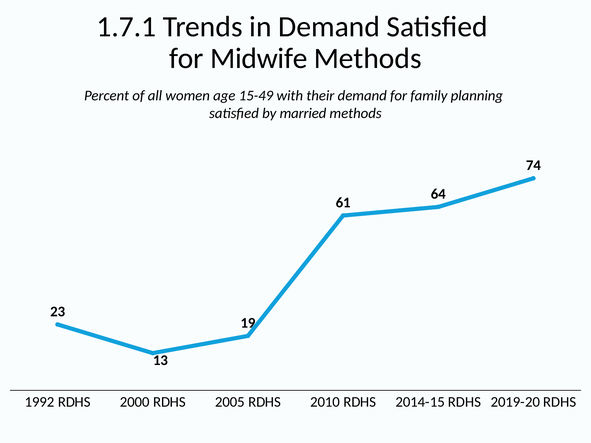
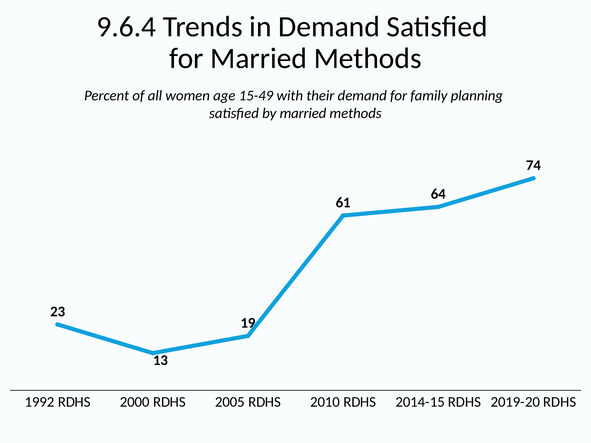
1.7.1: 1.7.1 -> 9.6.4
for Midwife: Midwife -> Married
